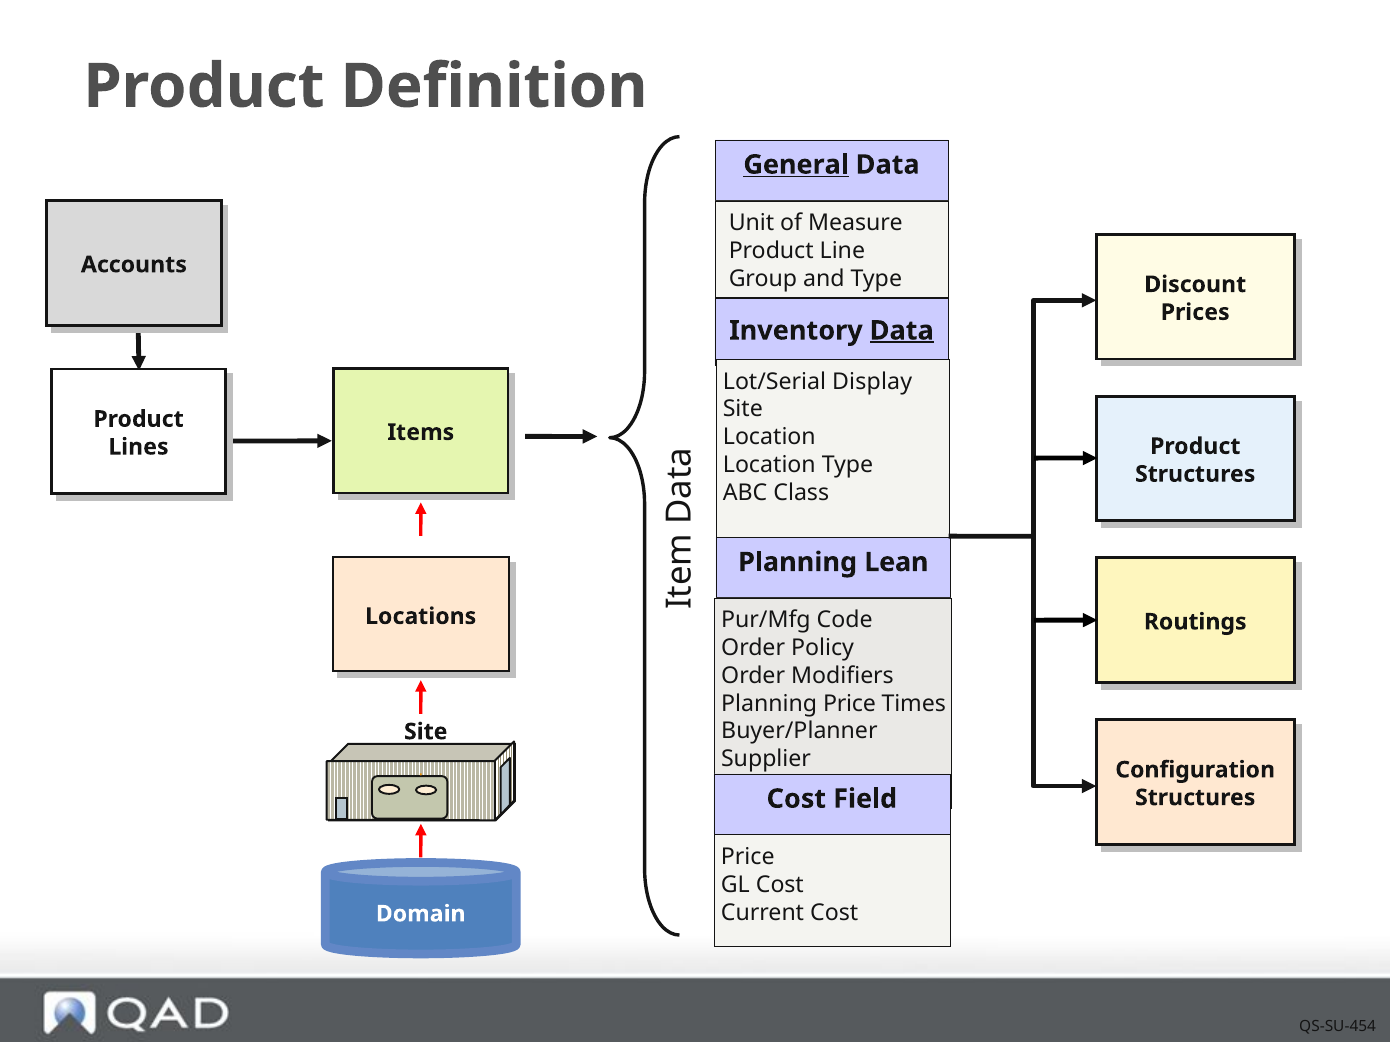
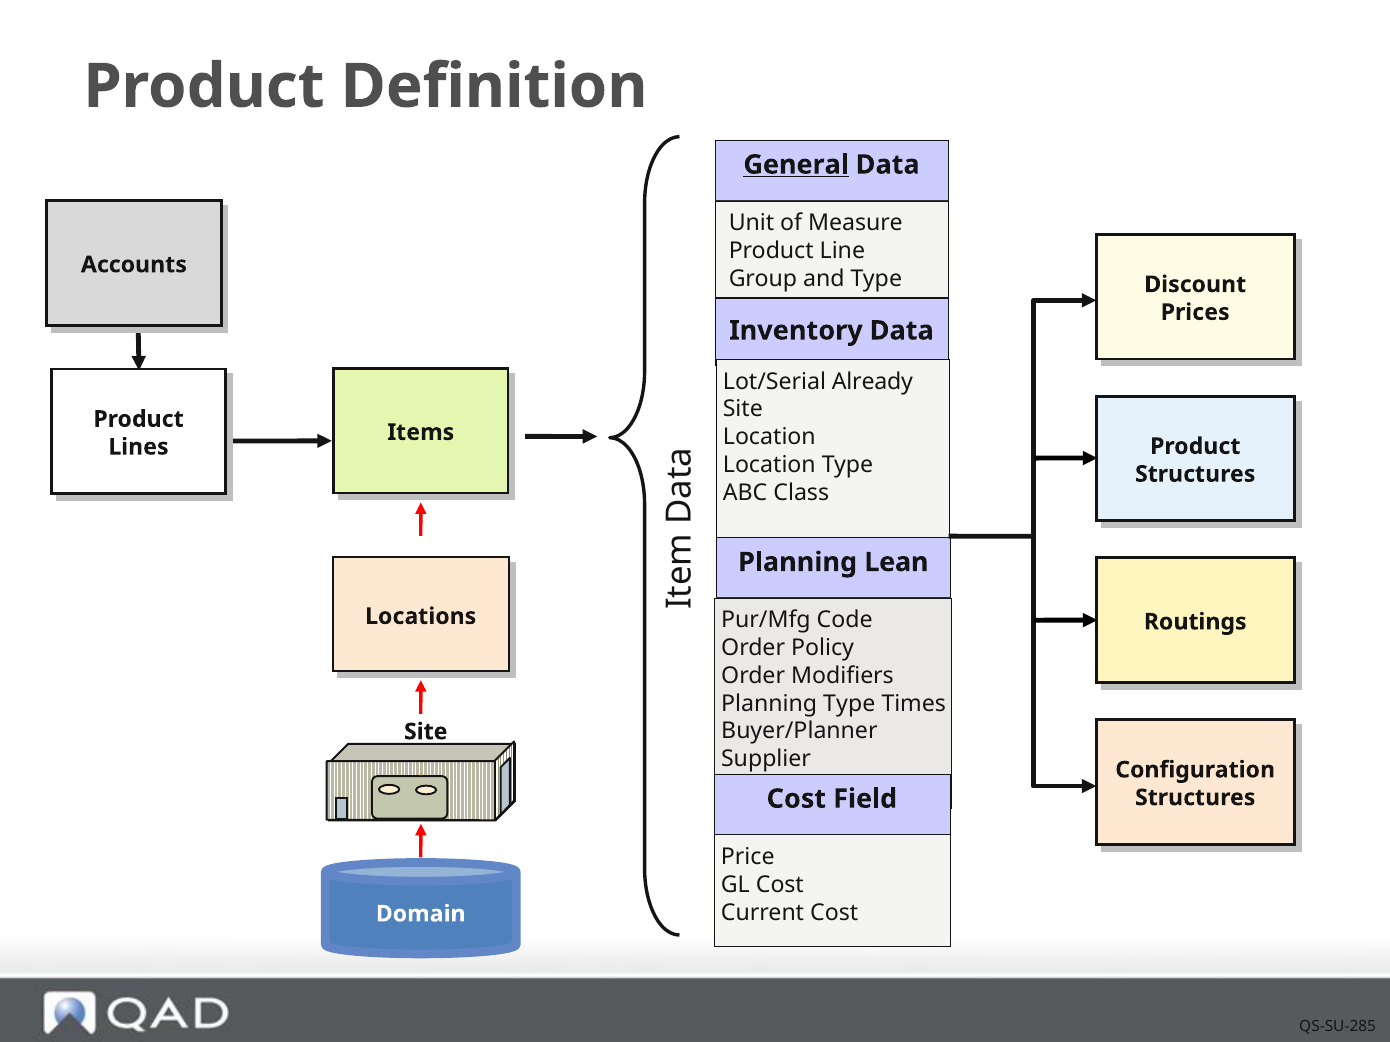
Data at (902, 331) underline: present -> none
Display: Display -> Already
Planning Price: Price -> Type
QS-SU-454: QS-SU-454 -> QS-SU-285
